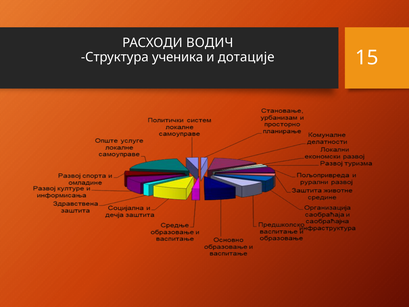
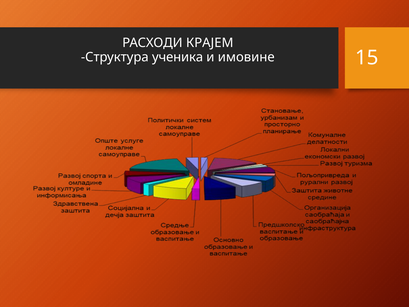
ВОДИЧ: ВОДИЧ -> КРАЈЕМ
дотације: дотације -> имовине
